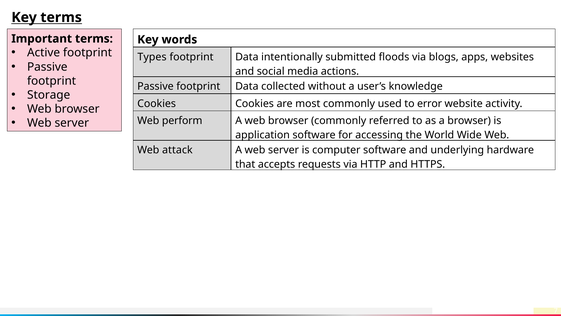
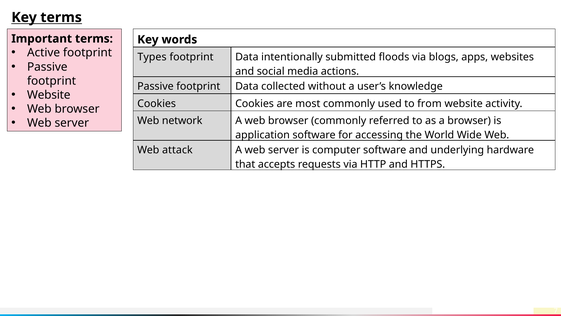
Storage at (49, 95): Storage -> Website
error: error -> from
perform: perform -> network
